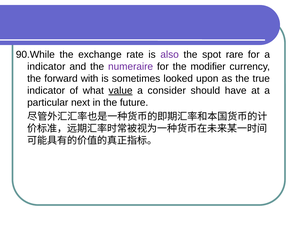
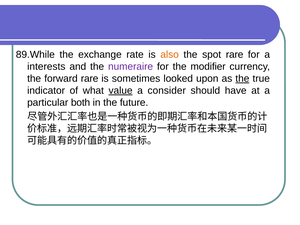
90.While: 90.While -> 89.While
also colour: purple -> orange
indicator at (46, 67): indicator -> interests
forward with: with -> rare
the at (242, 79) underline: none -> present
next: next -> both
